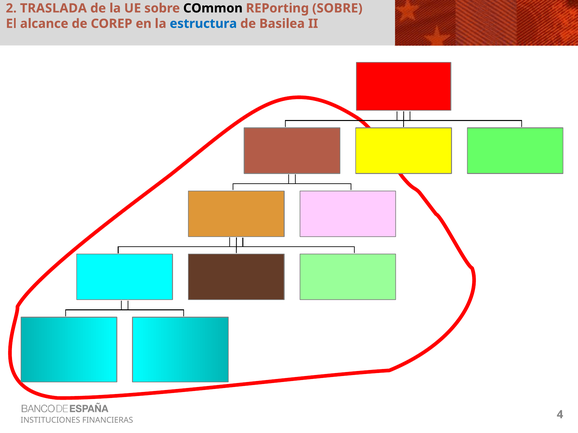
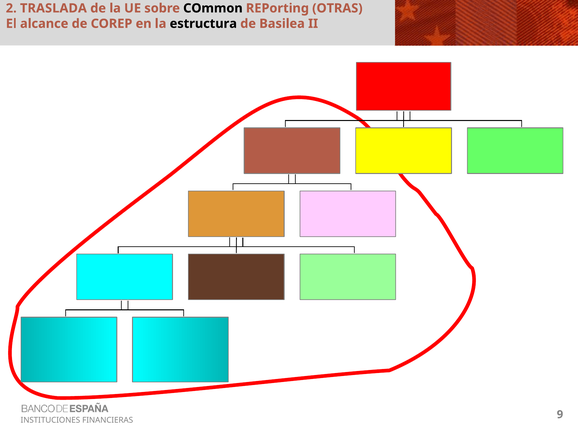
REPorting SOBRE: SOBRE -> OTRAS
estructura colour: blue -> black
4: 4 -> 9
